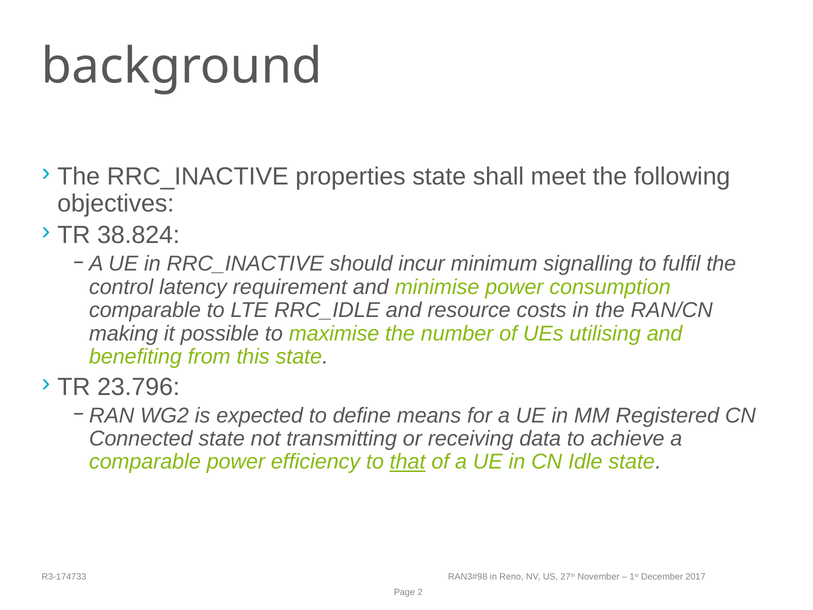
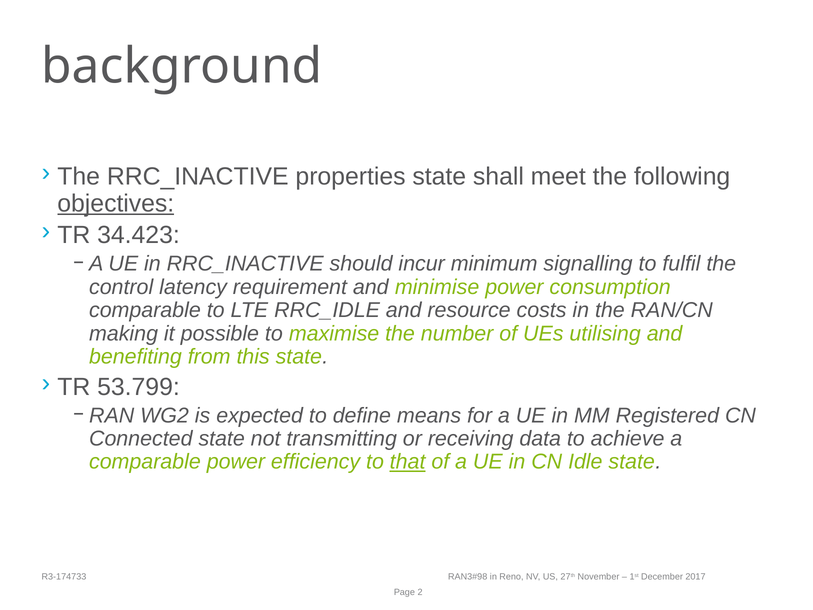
objectives underline: none -> present
38.824: 38.824 -> 34.423
23.796: 23.796 -> 53.799
